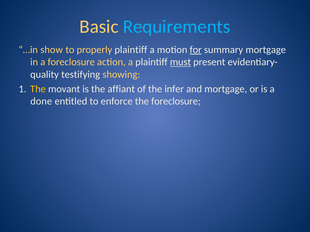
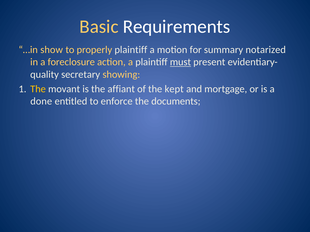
Requirements colour: light blue -> white
for underline: present -> none
summary mortgage: mortgage -> notarized
testifying: testifying -> secretary
infer: infer -> kept
the foreclosure: foreclosure -> documents
